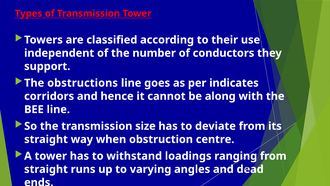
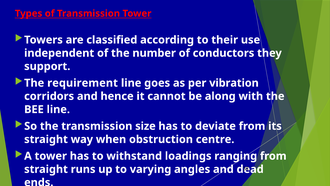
obstructions: obstructions -> requirement
indicates: indicates -> vibration
